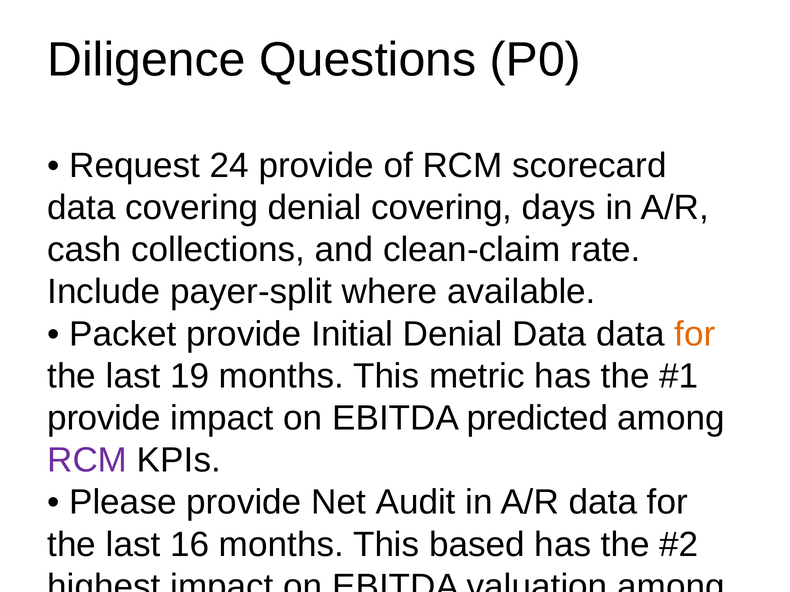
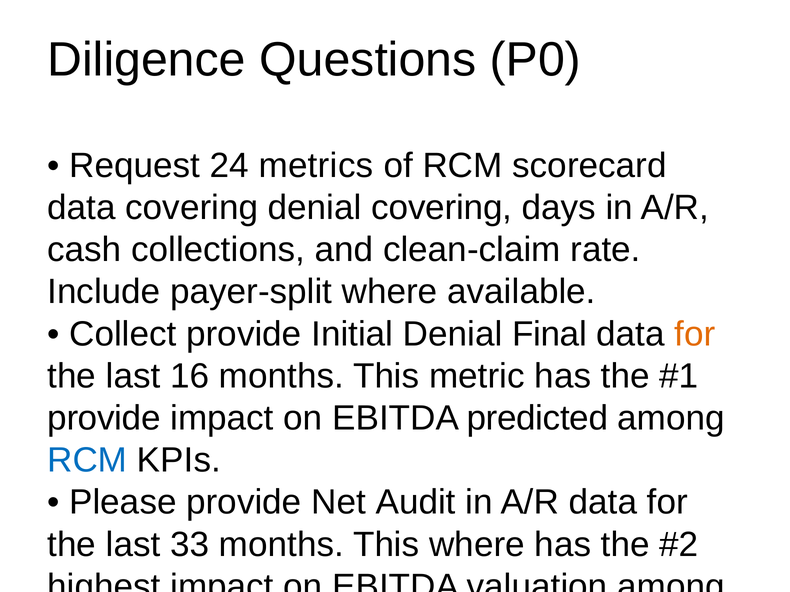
24 provide: provide -> metrics
Packet at (123, 334): Packet -> Collect
Denial Data: Data -> Final
19: 19 -> 16
RCM at (87, 461) colour: purple -> blue
16: 16 -> 33
This based: based -> where
